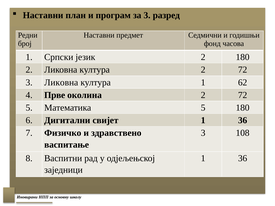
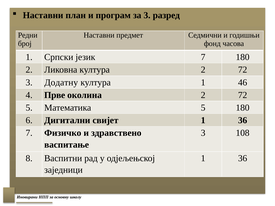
језик 2: 2 -> 7
3 Ликовна: Ликовна -> Додатну
62: 62 -> 46
